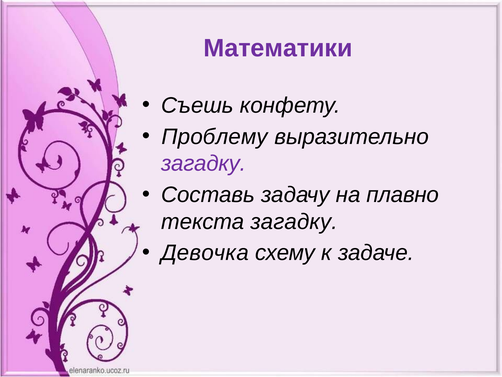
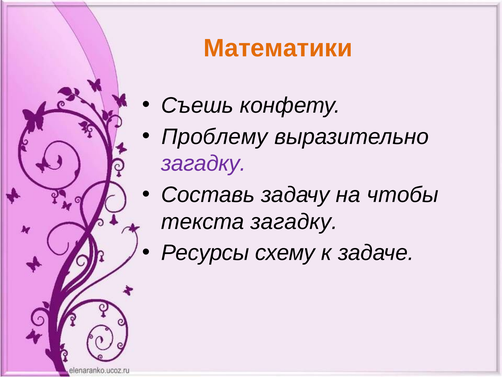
Математики colour: purple -> orange
плавно: плавно -> чтобы
Девочка: Девочка -> Ресурсы
